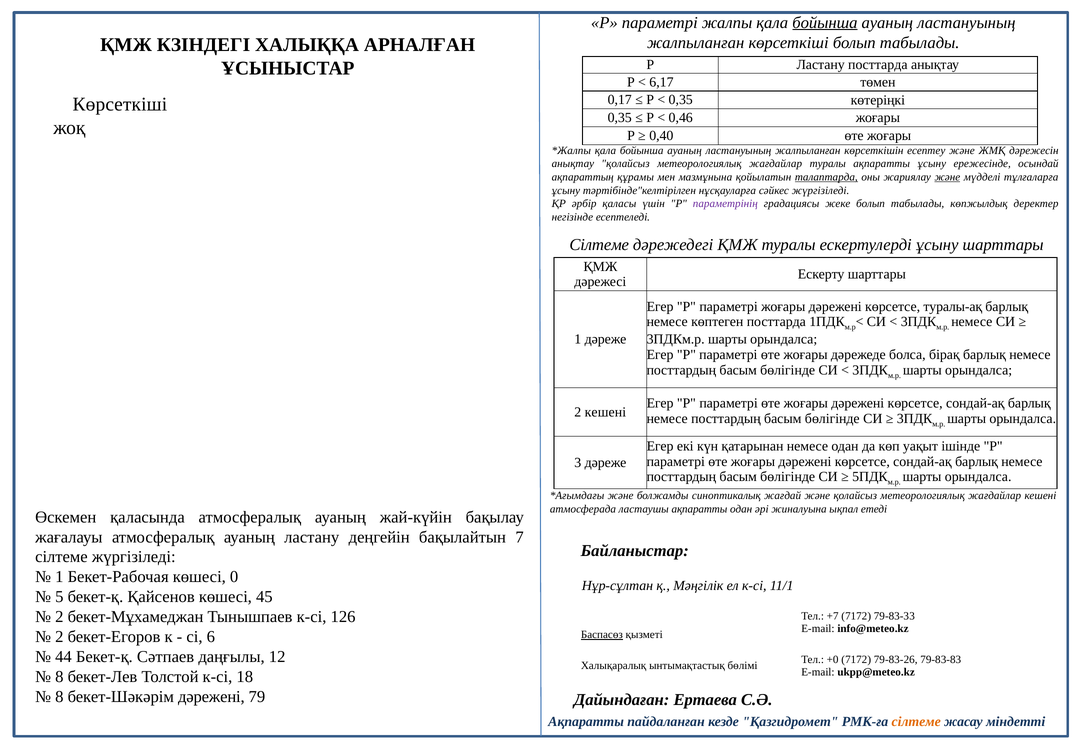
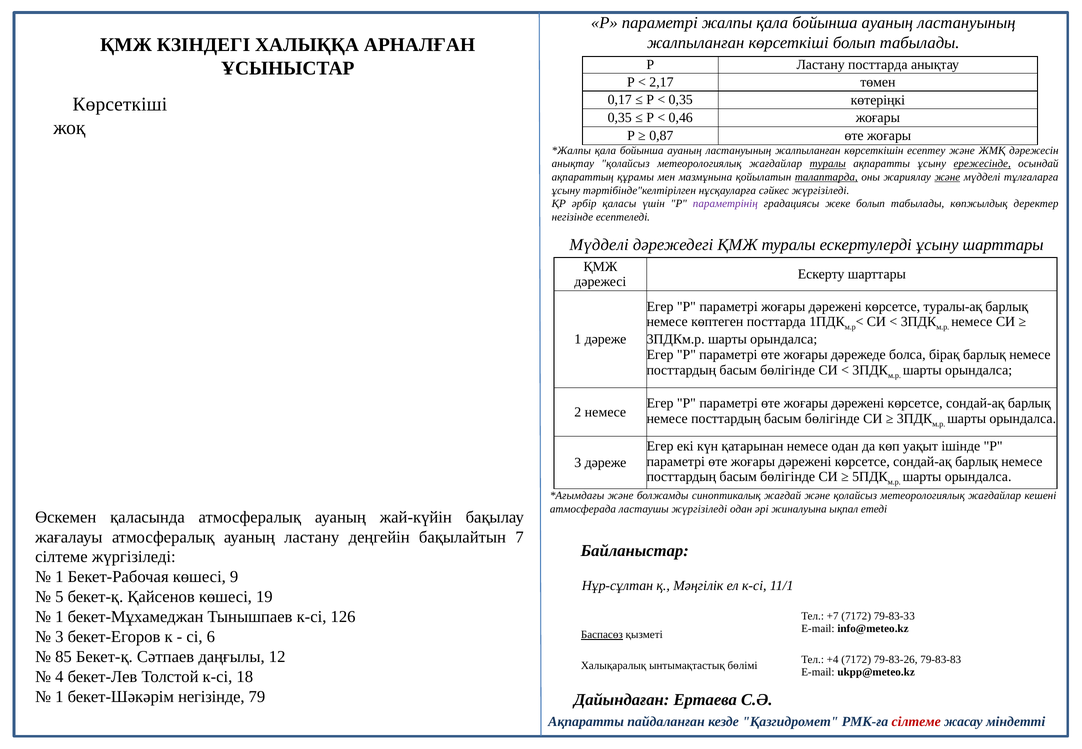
бойынша at (825, 23) underline: present -> none
6,17: 6,17 -> 2,17
0,40: 0,40 -> 0,87
туралы at (828, 164) underline: none -> present
ережесінде underline: none -> present
Сілтеме at (599, 245): Сілтеме -> Мүдделі
2 кешені: кешені -> немесе
ластаушы ақпаратты: ақпаратты -> жүргізіледі
0: 0 -> 9
45: 45 -> 19
2 at (59, 617): 2 -> 1
2 at (59, 637): 2 -> 3
44: 44 -> 85
+0: +0 -> +4
8 at (59, 677): 8 -> 4
8 at (59, 697): 8 -> 1
бекет-Шәкәрім дәрежені: дәрежені -> негізінде
сілтеме at (916, 722) colour: orange -> red
